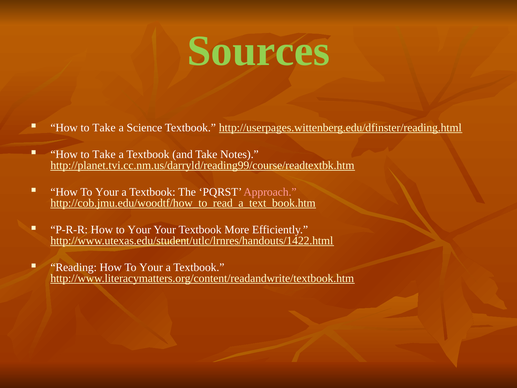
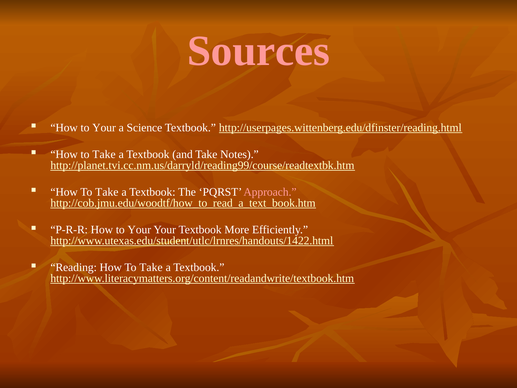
Sources colour: light green -> pink
Take at (104, 127): Take -> Your
Your at (107, 192): Your -> Take
Reading How To Your: Your -> Take
